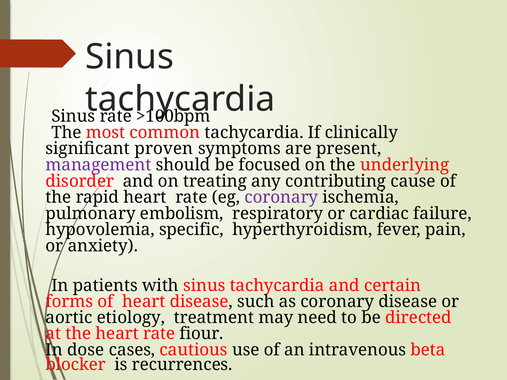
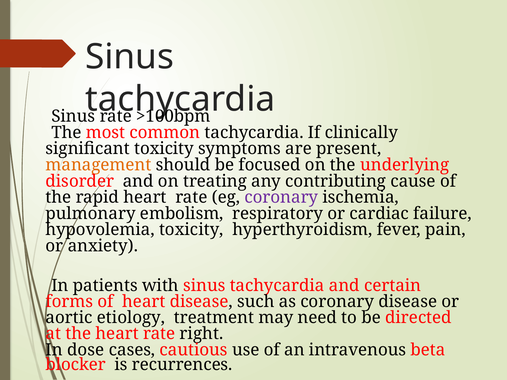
significant proven: proven -> toxicity
management colour: purple -> orange
hypovolemia specific: specific -> toxicity
fiour: fiour -> right
